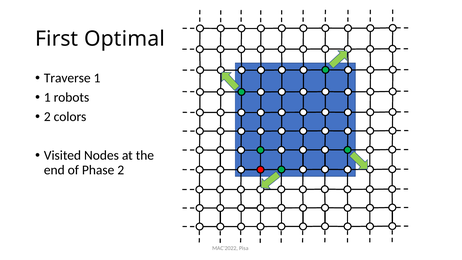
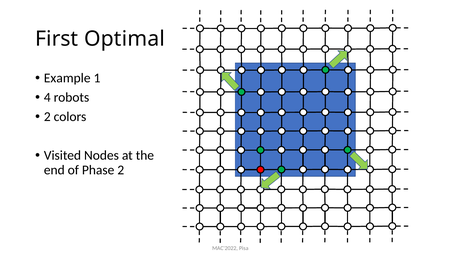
Traverse: Traverse -> Example
1 at (47, 97): 1 -> 4
